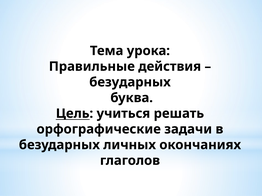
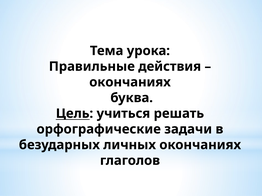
безударных at (130, 82): безударных -> окончаниях
